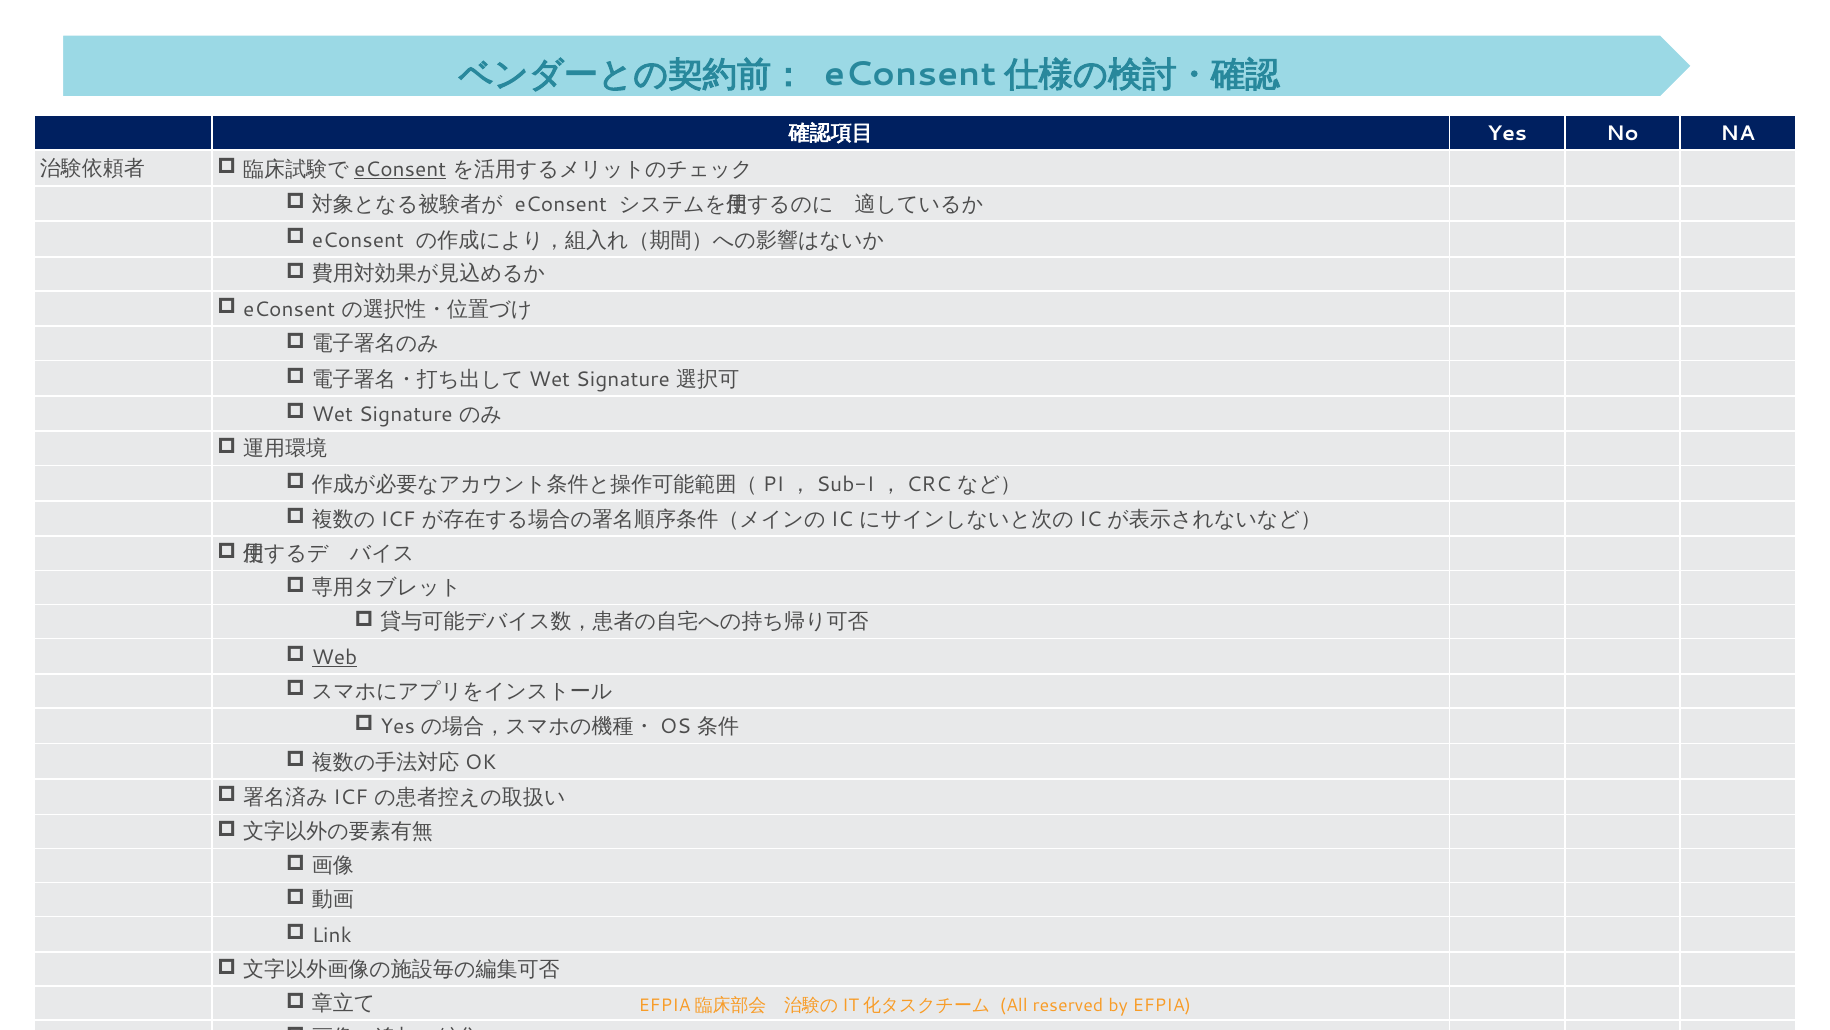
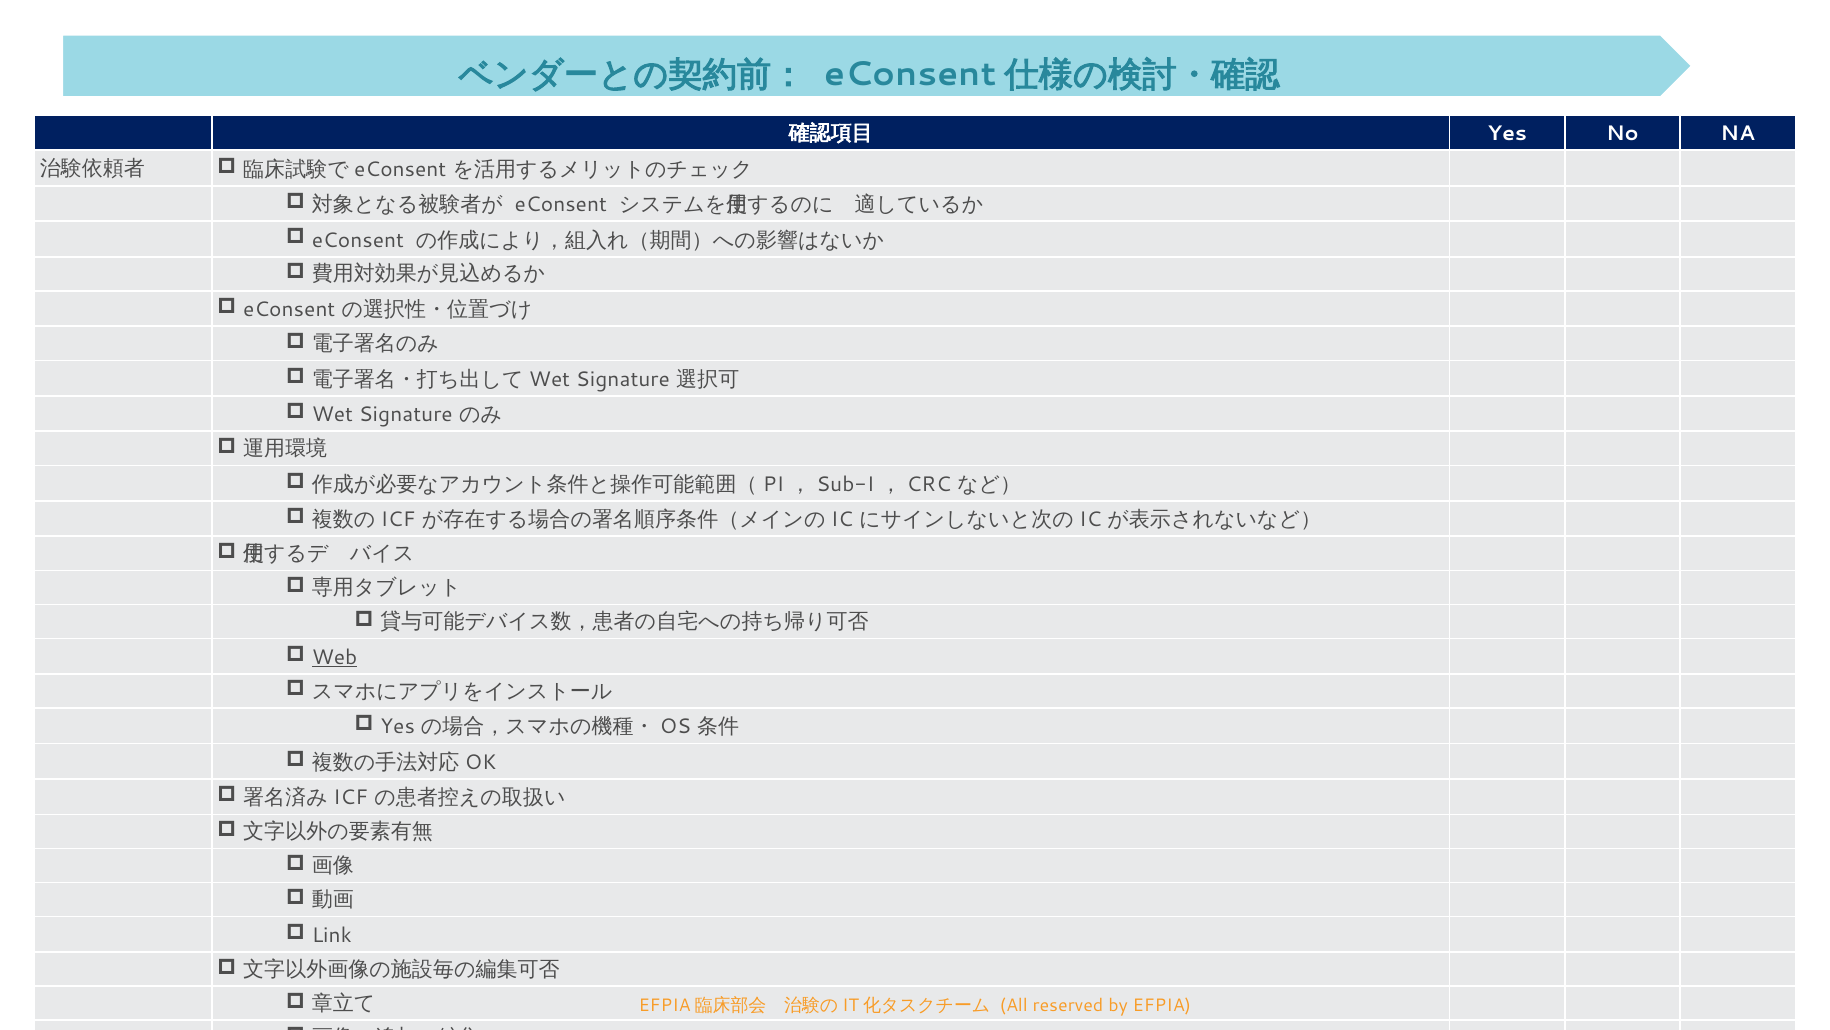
eConsent at (400, 169) underline: present -> none
